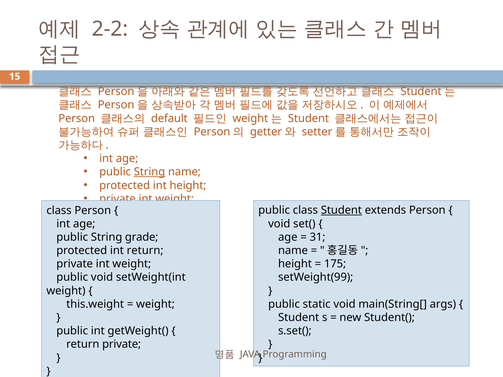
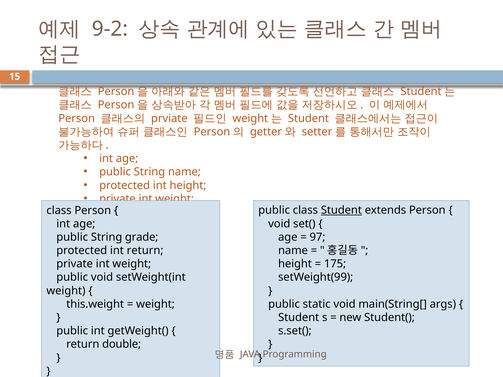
2-2: 2-2 -> 9-2
default: default -> prviate
String at (149, 172) underline: present -> none
31: 31 -> 97
private at (122, 345): private -> double
